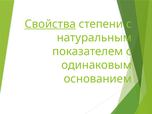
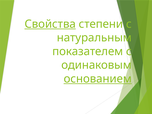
основанием underline: none -> present
